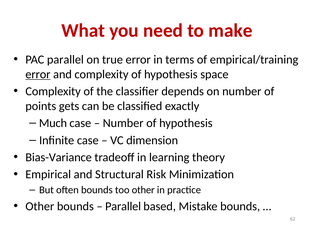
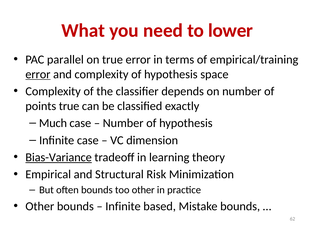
make: make -> lower
points gets: gets -> true
Bias-Variance underline: none -> present
Parallel at (123, 206): Parallel -> Infinite
